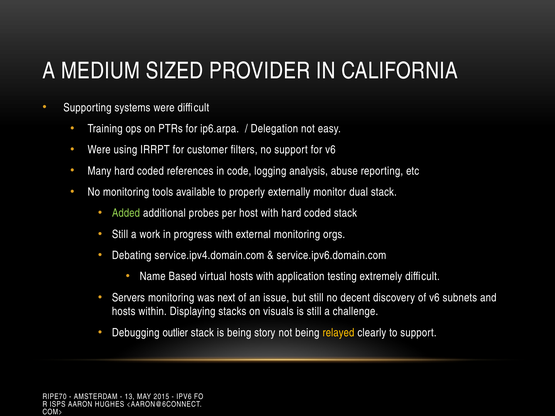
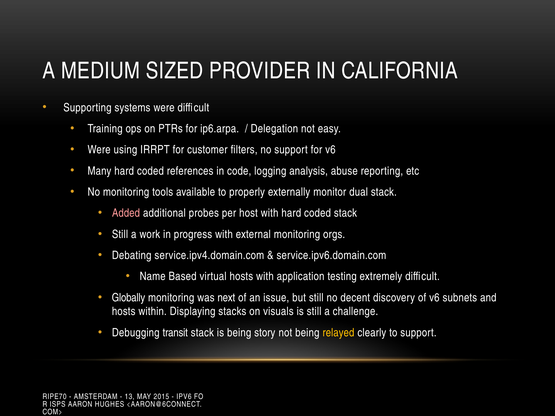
Added colour: light green -> pink
Servers: Servers -> Globally
outlier: outlier -> transit
